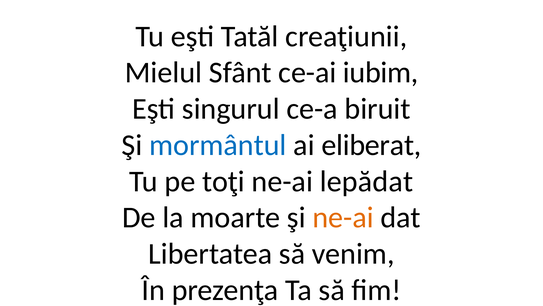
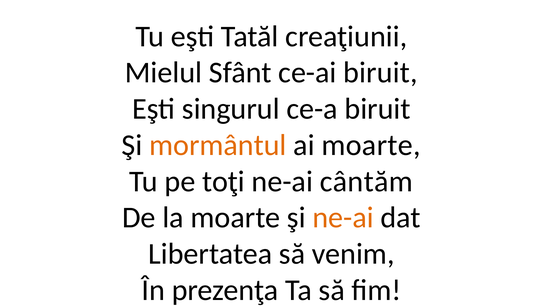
ce-ai iubim: iubim -> biruit
mormântul colour: blue -> orange
ai eliberat: eliberat -> moarte
lepădat: lepădat -> cântăm
